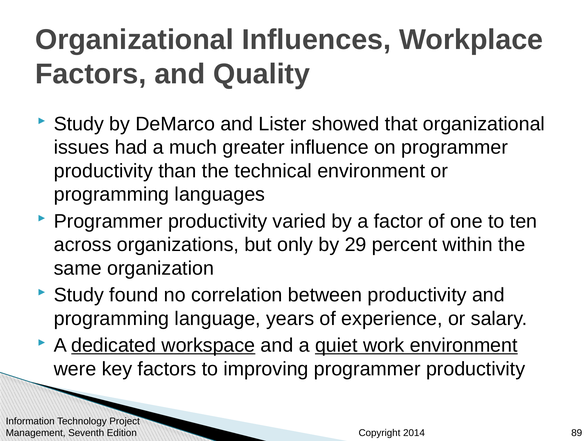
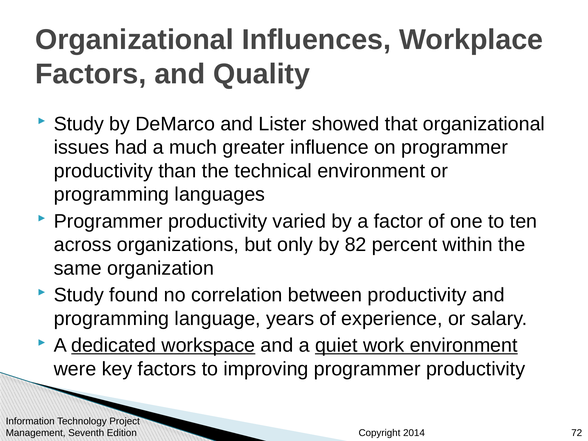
29: 29 -> 82
89: 89 -> 72
